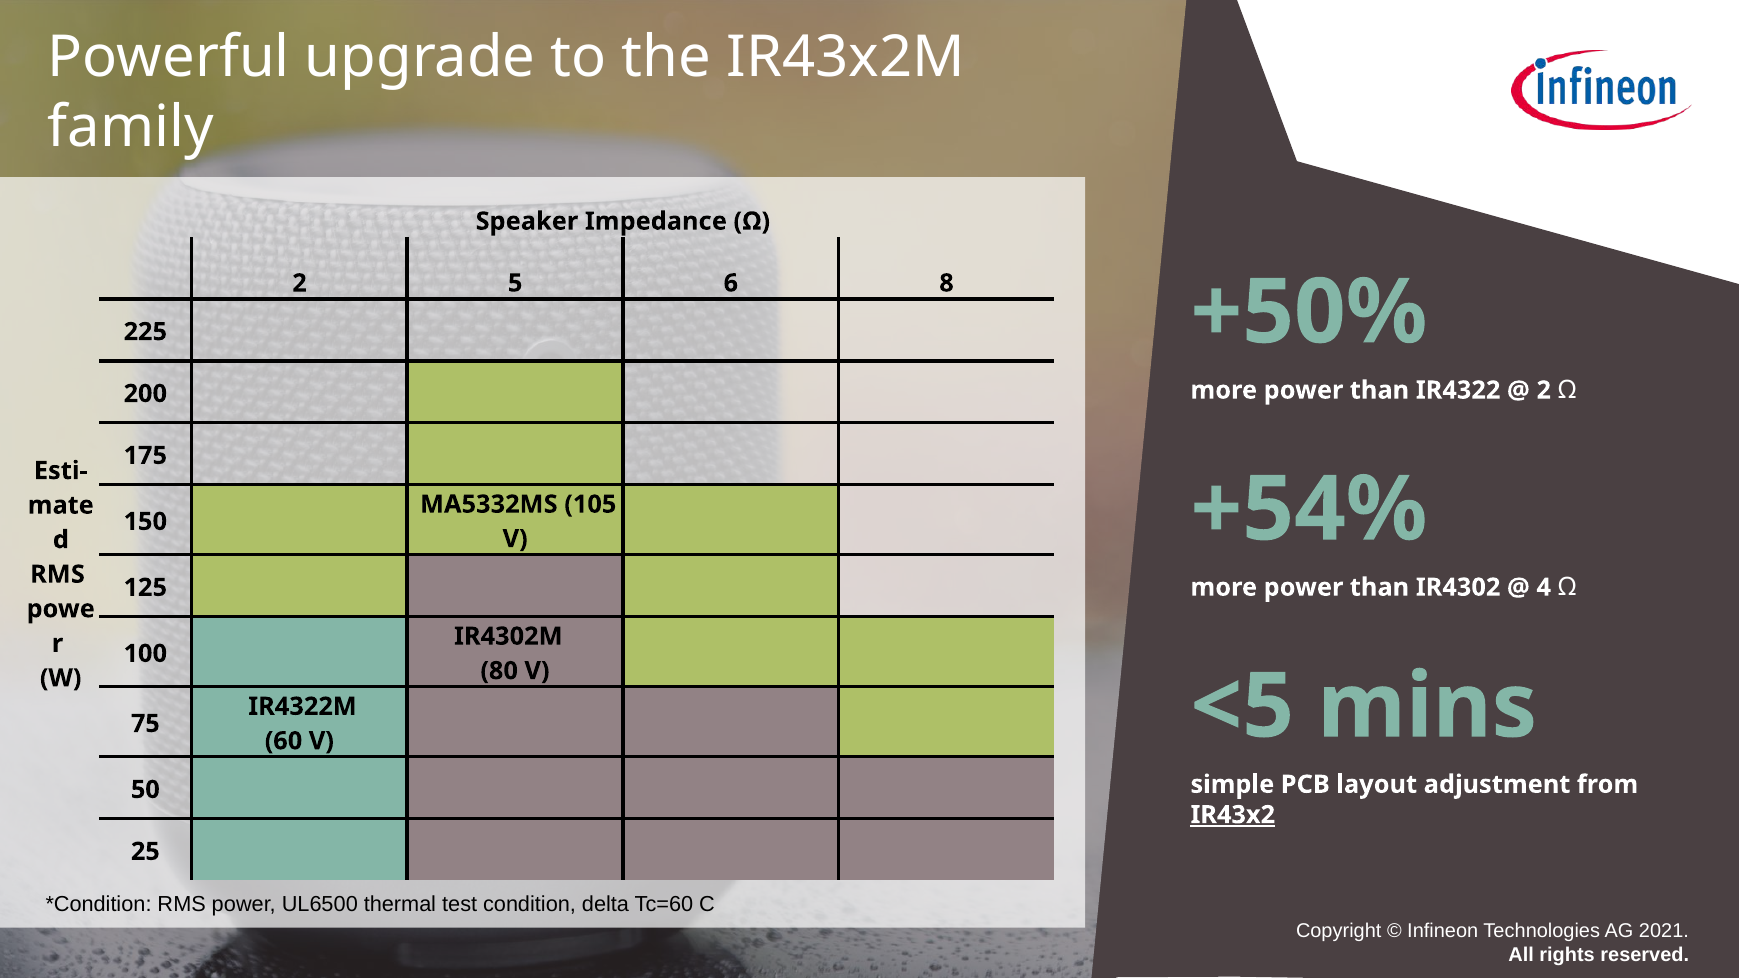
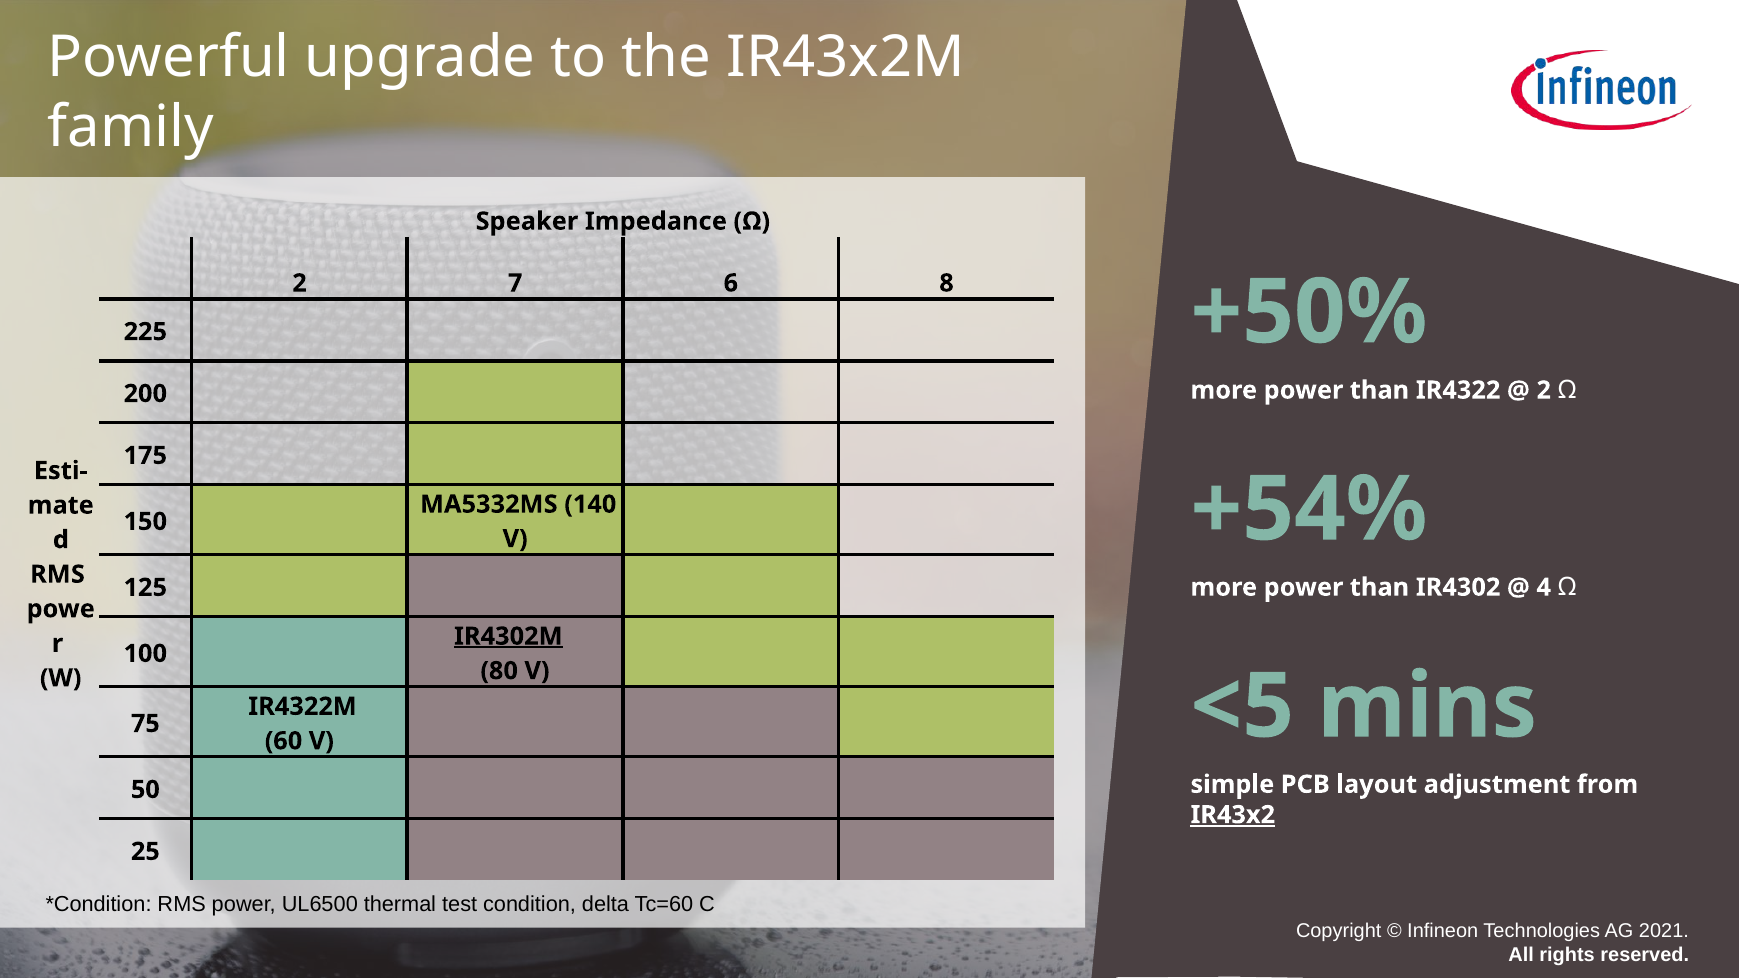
5: 5 -> 7
105: 105 -> 140
IR4302M underline: none -> present
